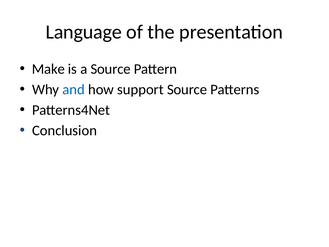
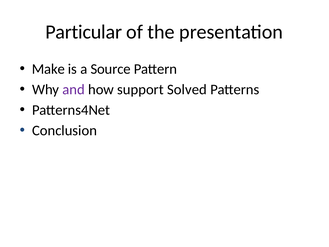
Language: Language -> Particular
and colour: blue -> purple
support Source: Source -> Solved
